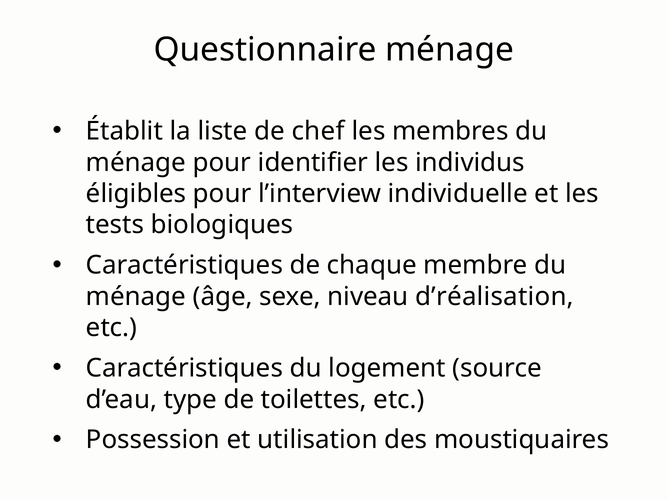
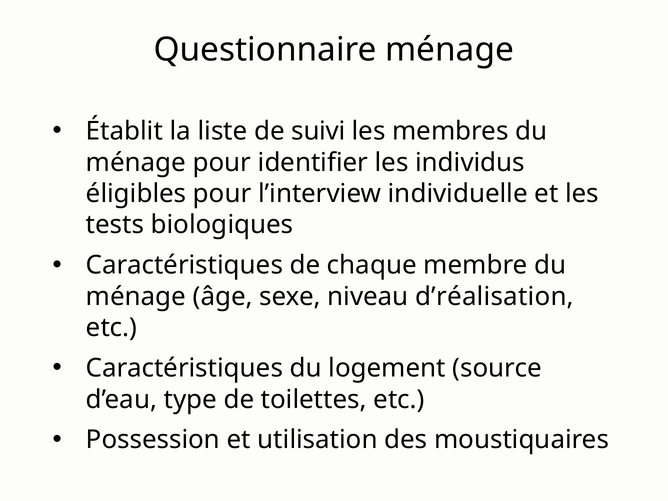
chef: chef -> suivi
